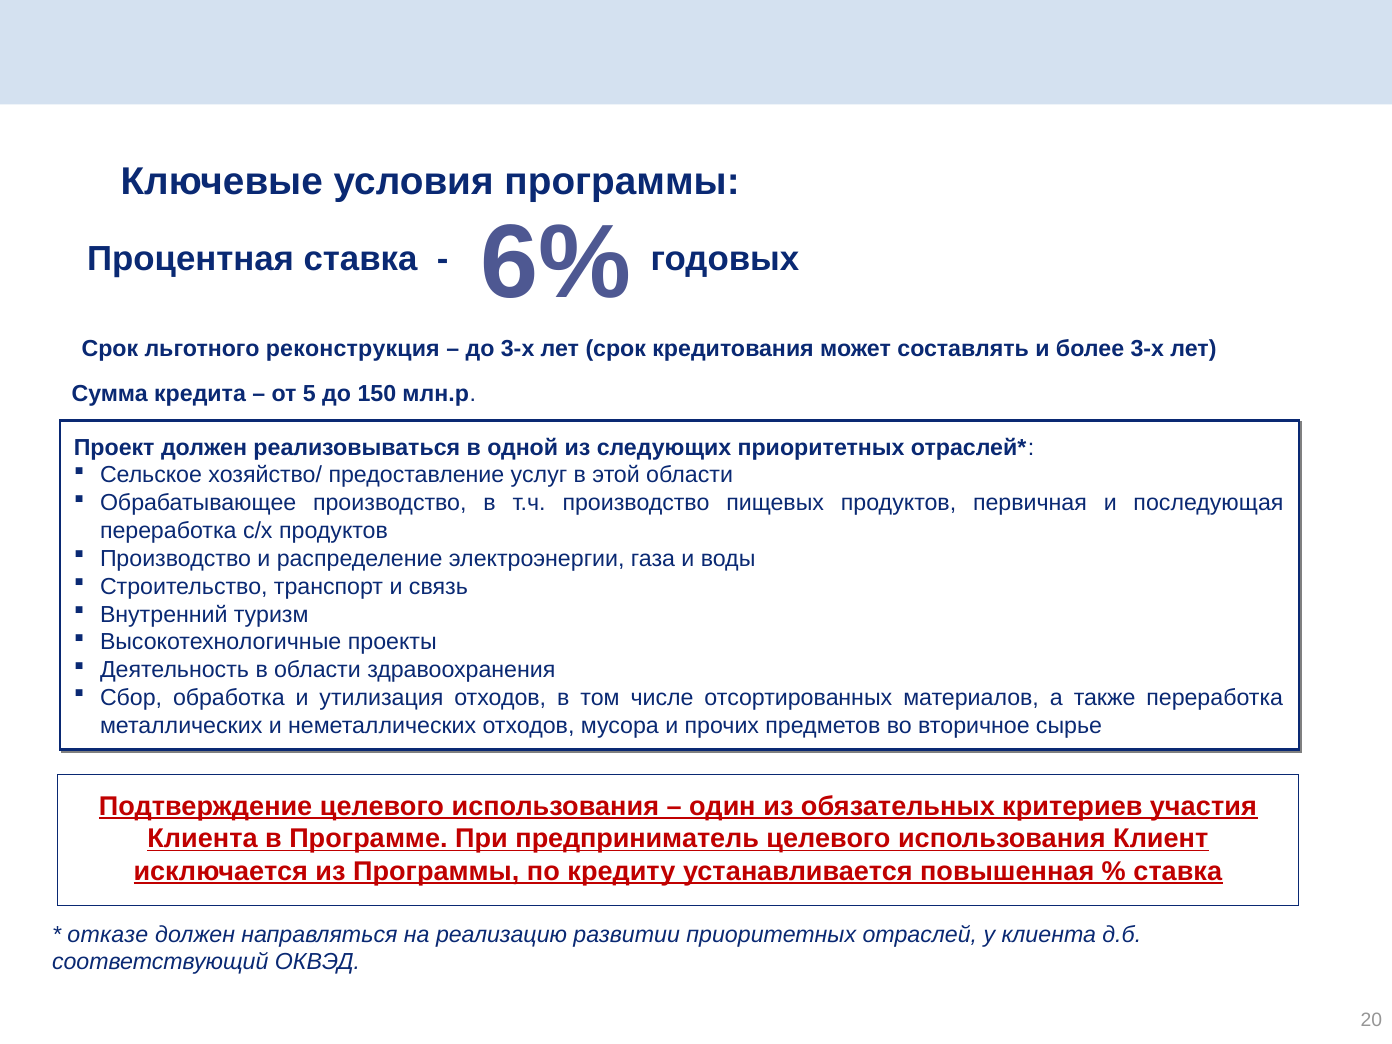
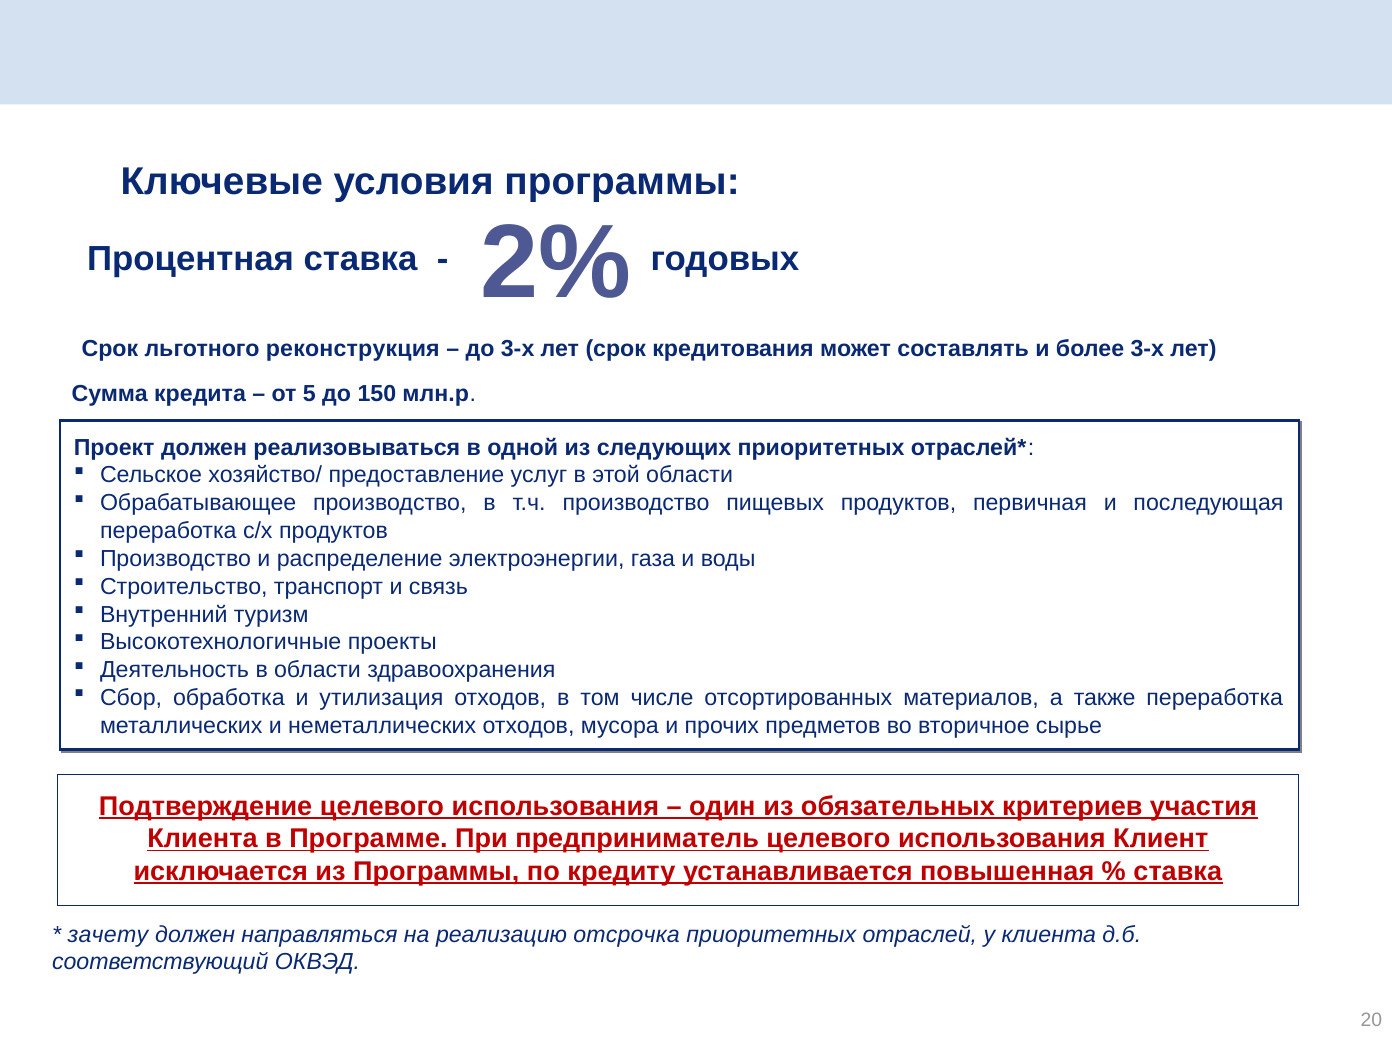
6%: 6% -> 2%
отказе: отказе -> зачету
развитии: развитии -> отсрочка
